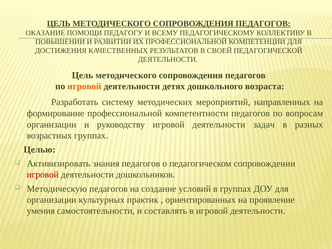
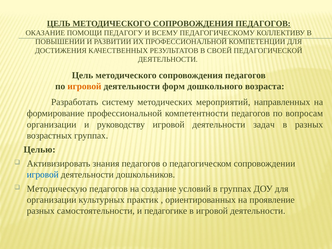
детях: детях -> форм
игровой at (43, 175) colour: red -> blue
умения at (41, 211): умения -> разных
составлять: составлять -> педагогике
